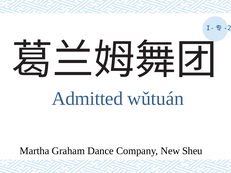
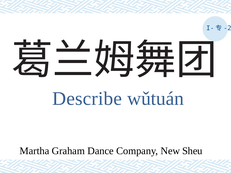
Admitted: Admitted -> Describe
